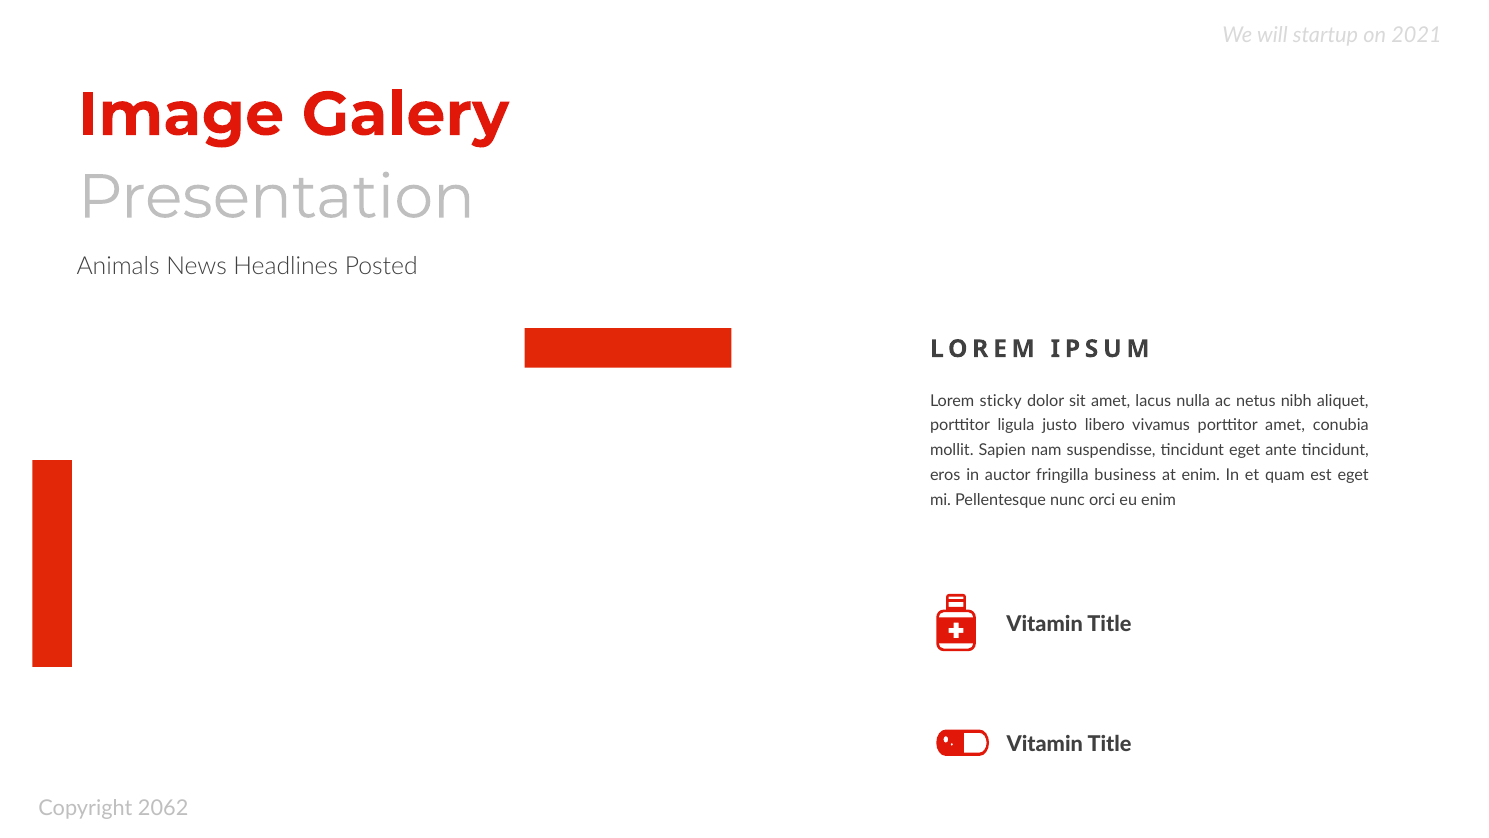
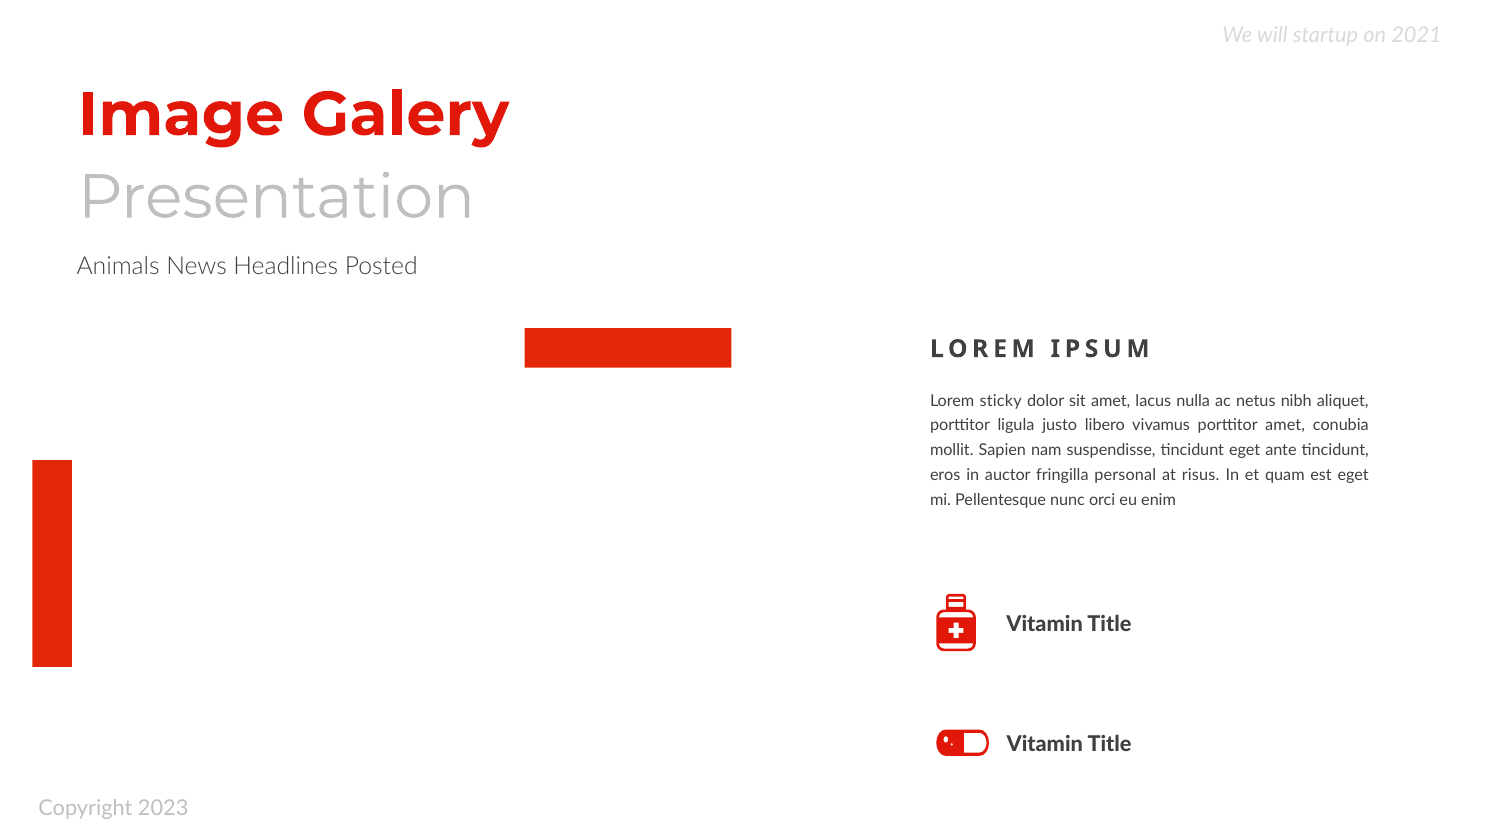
business: business -> personal
at enim: enim -> risus
2062: 2062 -> 2023
